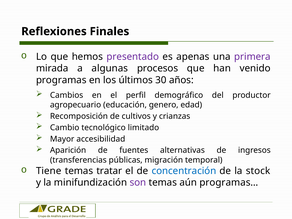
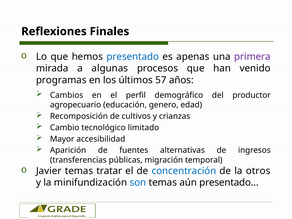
presentado colour: purple -> blue
30: 30 -> 57
Tiene: Tiene -> Javier
stock: stock -> otros
son colour: purple -> blue
programas…: programas… -> presentado…
